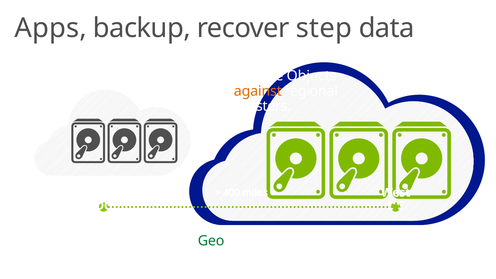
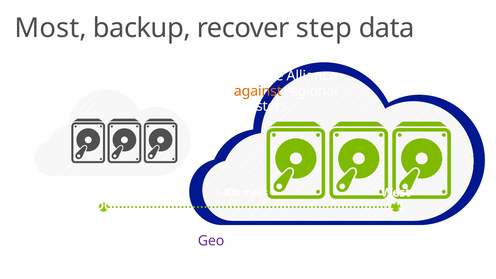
Apps: Apps -> Most
Objects: Objects -> Alliance
Geo colour: green -> purple
